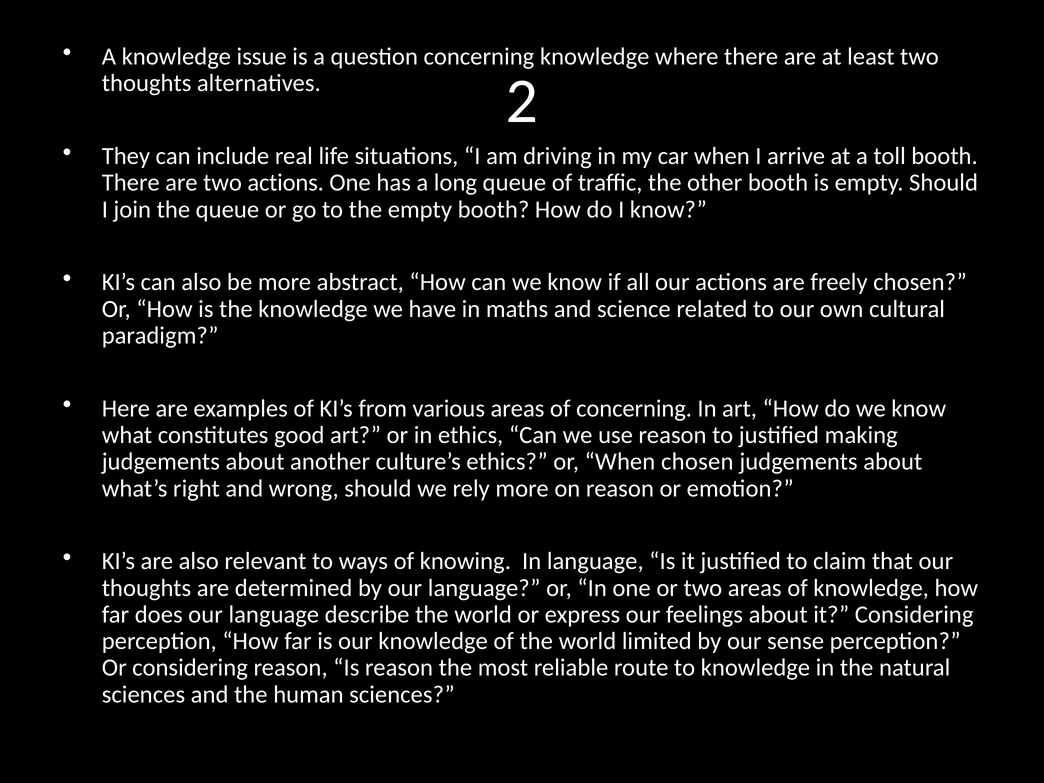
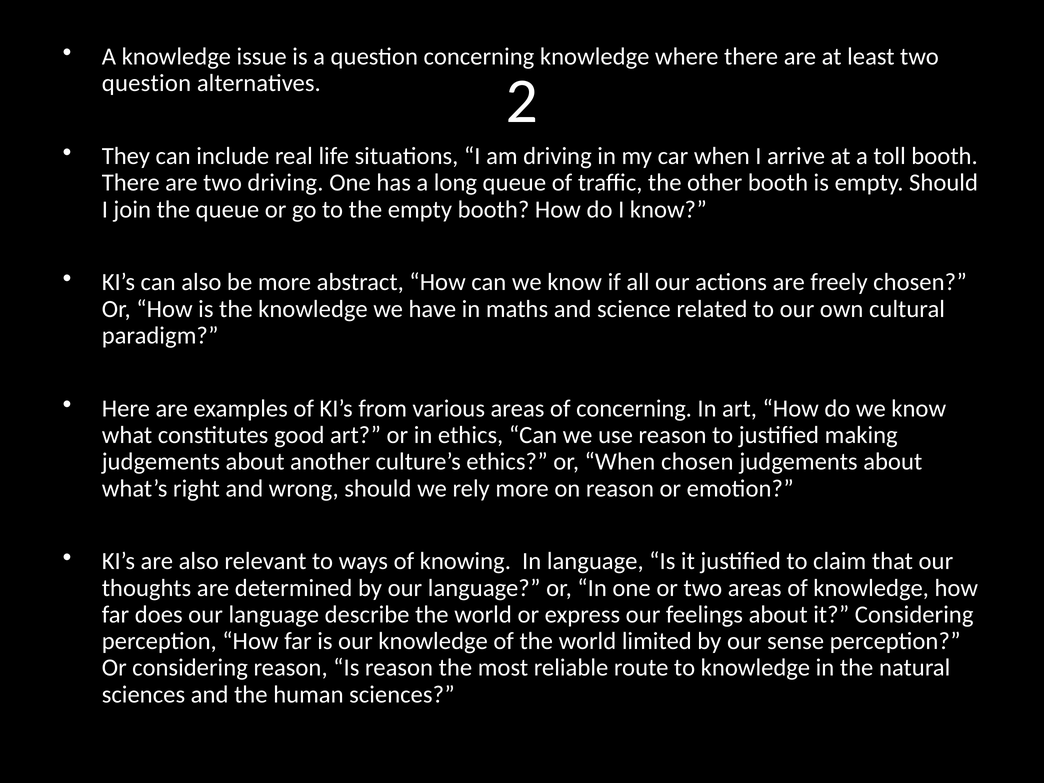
thoughts at (147, 83): thoughts -> question
two actions: actions -> driving
